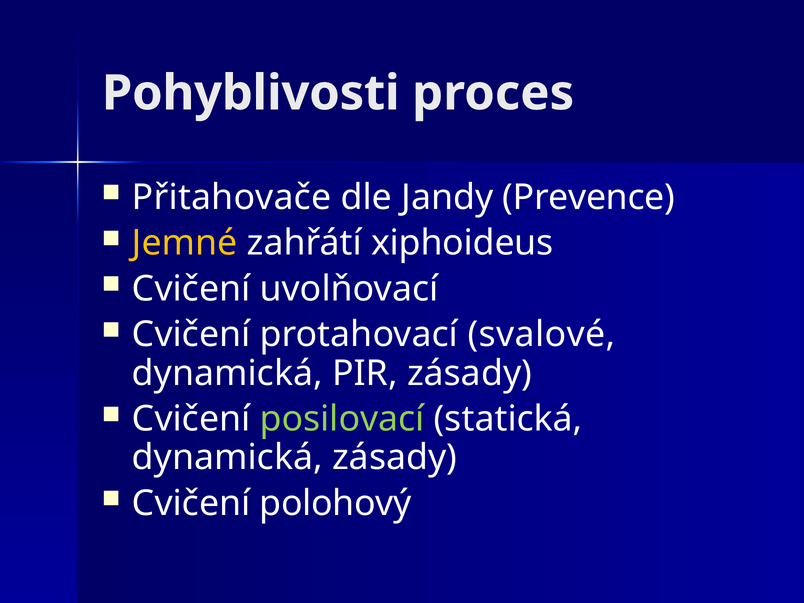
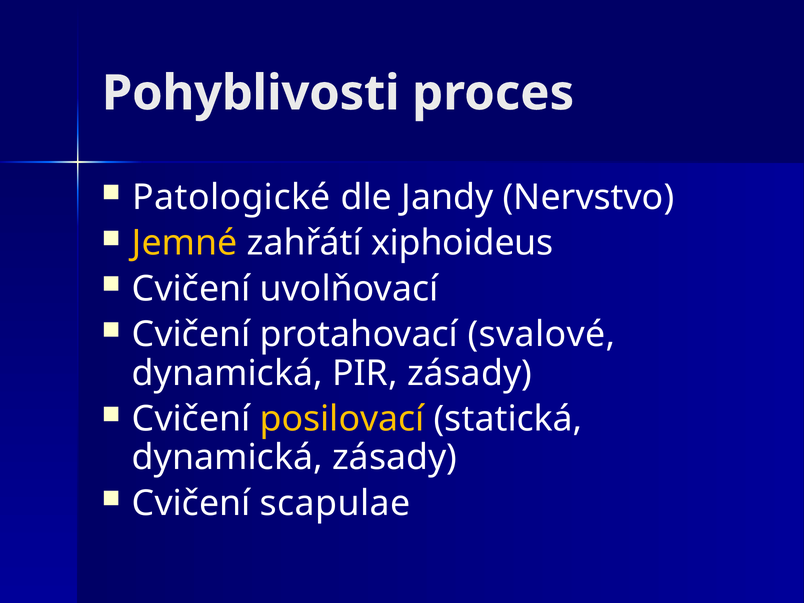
Přitahovače: Přitahovače -> Patologické
Prevence: Prevence -> Nervstvo
posilovací colour: light green -> yellow
polohový: polohový -> scapulae
